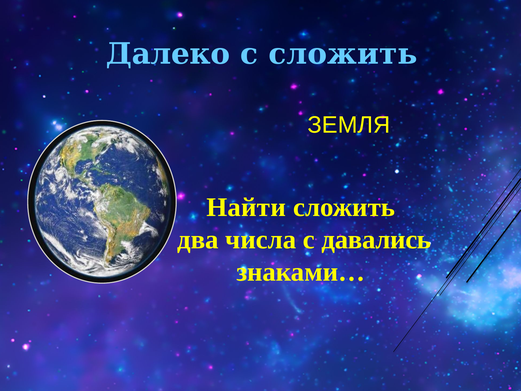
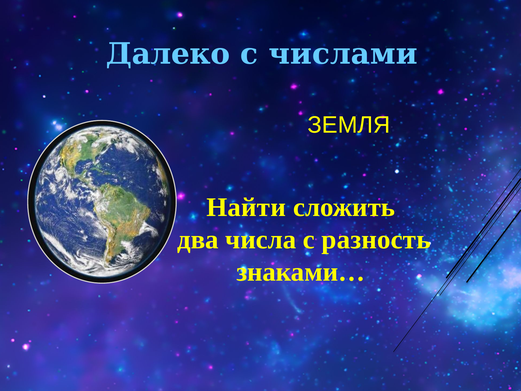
с сложить: сложить -> числами
давались: давались -> разность
